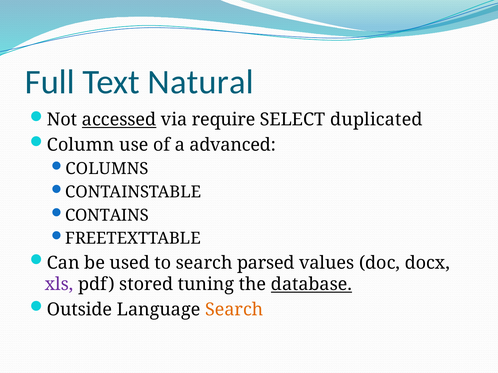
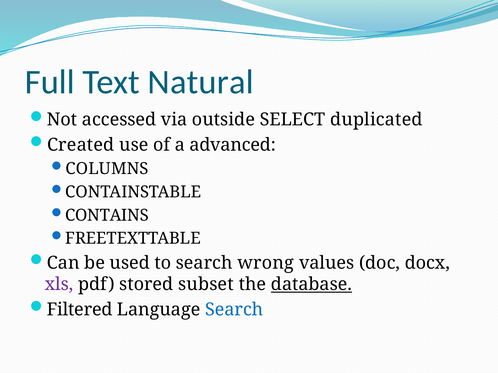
accessed underline: present -> none
require: require -> outside
Column: Column -> Created
parsed: parsed -> wrong
tuning: tuning -> subset
Outside: Outside -> Filtered
Search at (234, 310) colour: orange -> blue
